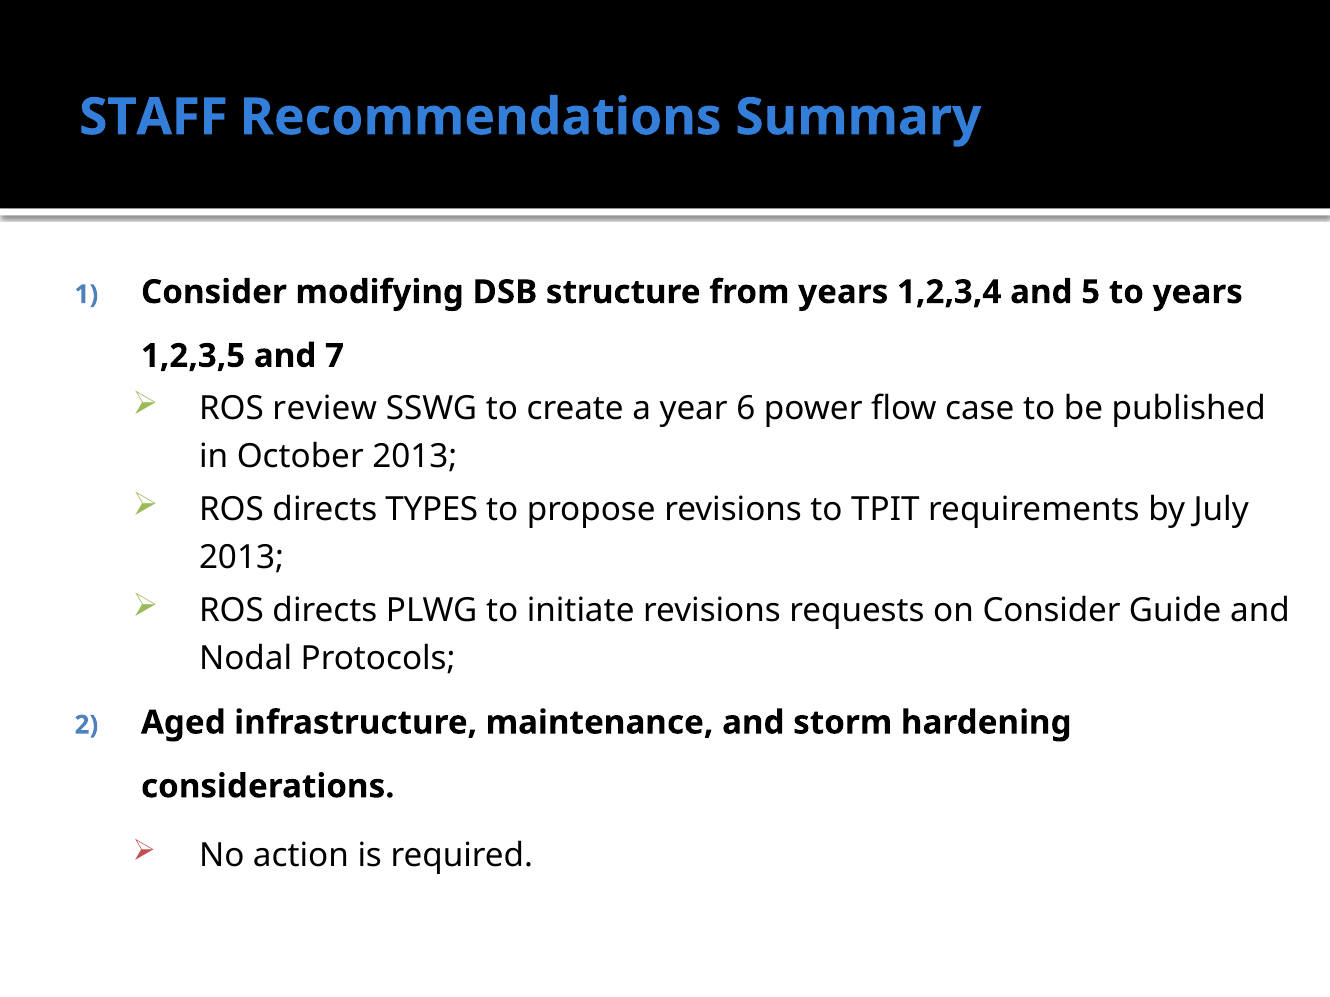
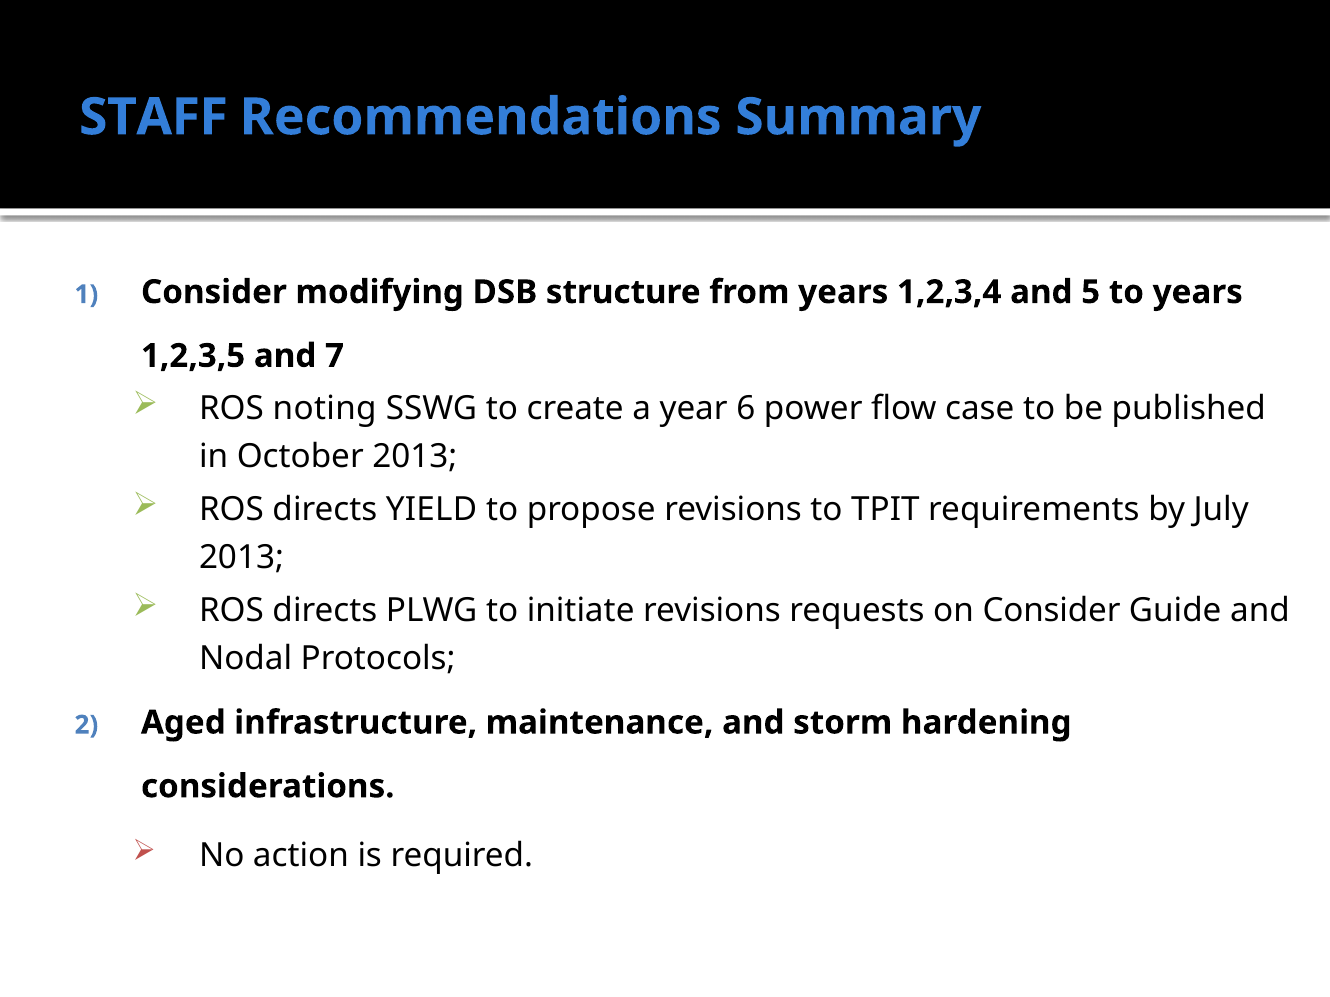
review: review -> noting
TYPES: TYPES -> YIELD
